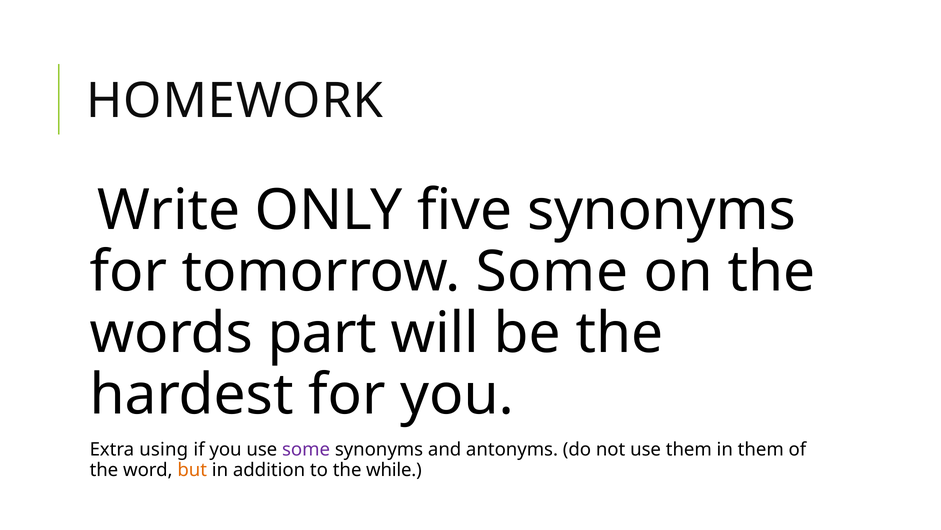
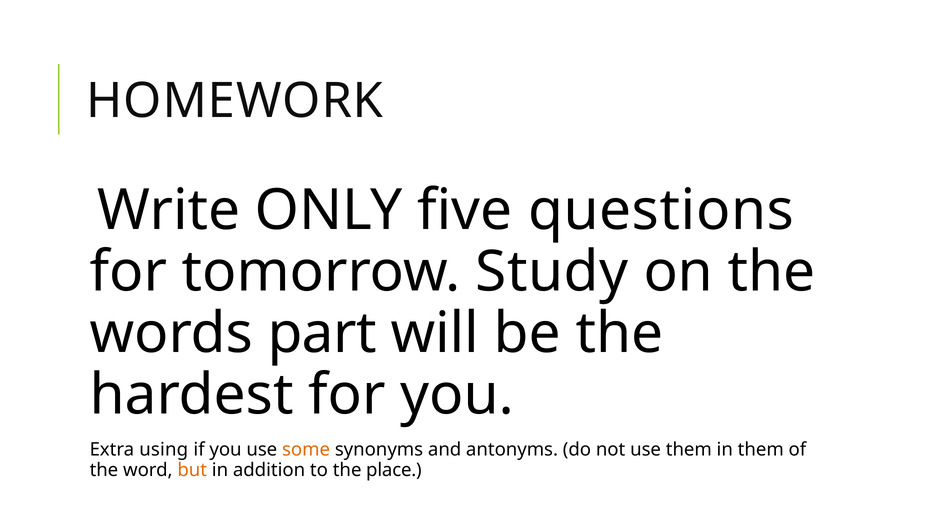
five synonyms: synonyms -> questions
tomorrow Some: Some -> Study
some at (306, 449) colour: purple -> orange
while: while -> place
